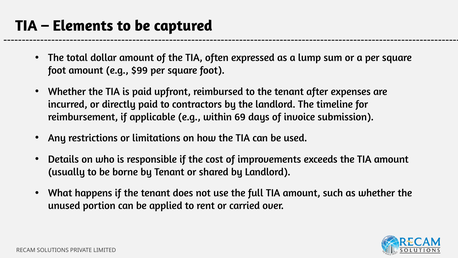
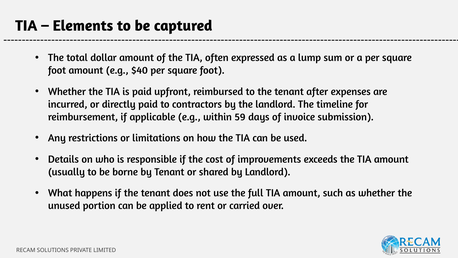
$99: $99 -> $40
69: 69 -> 59
